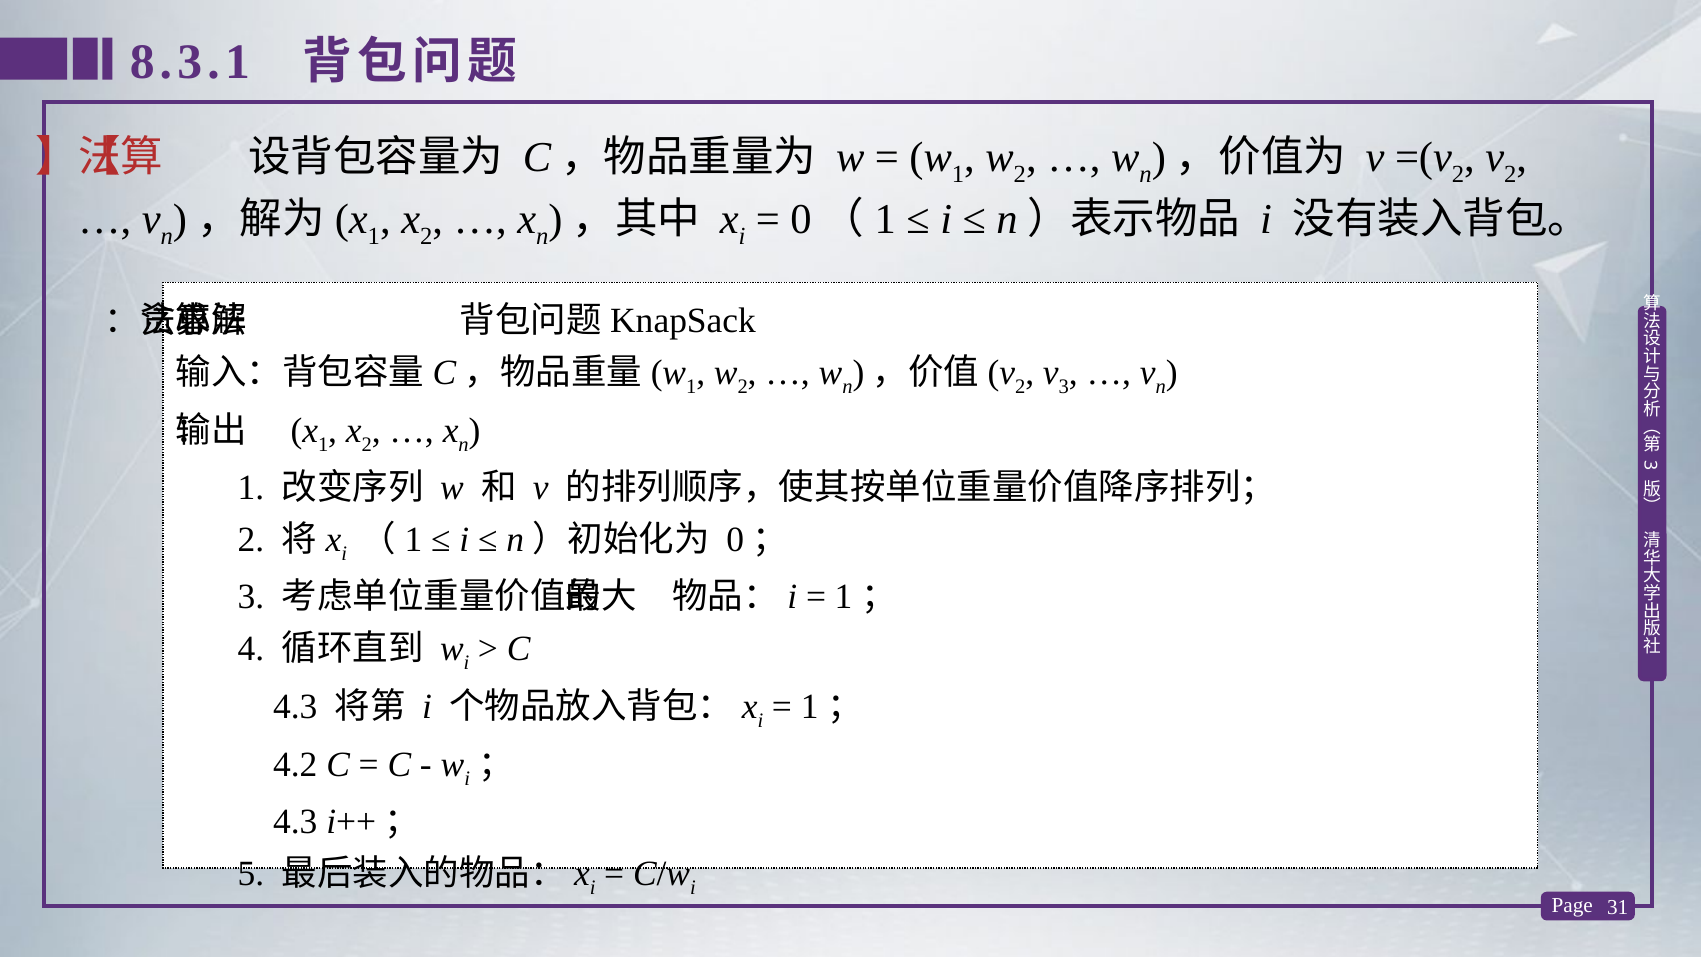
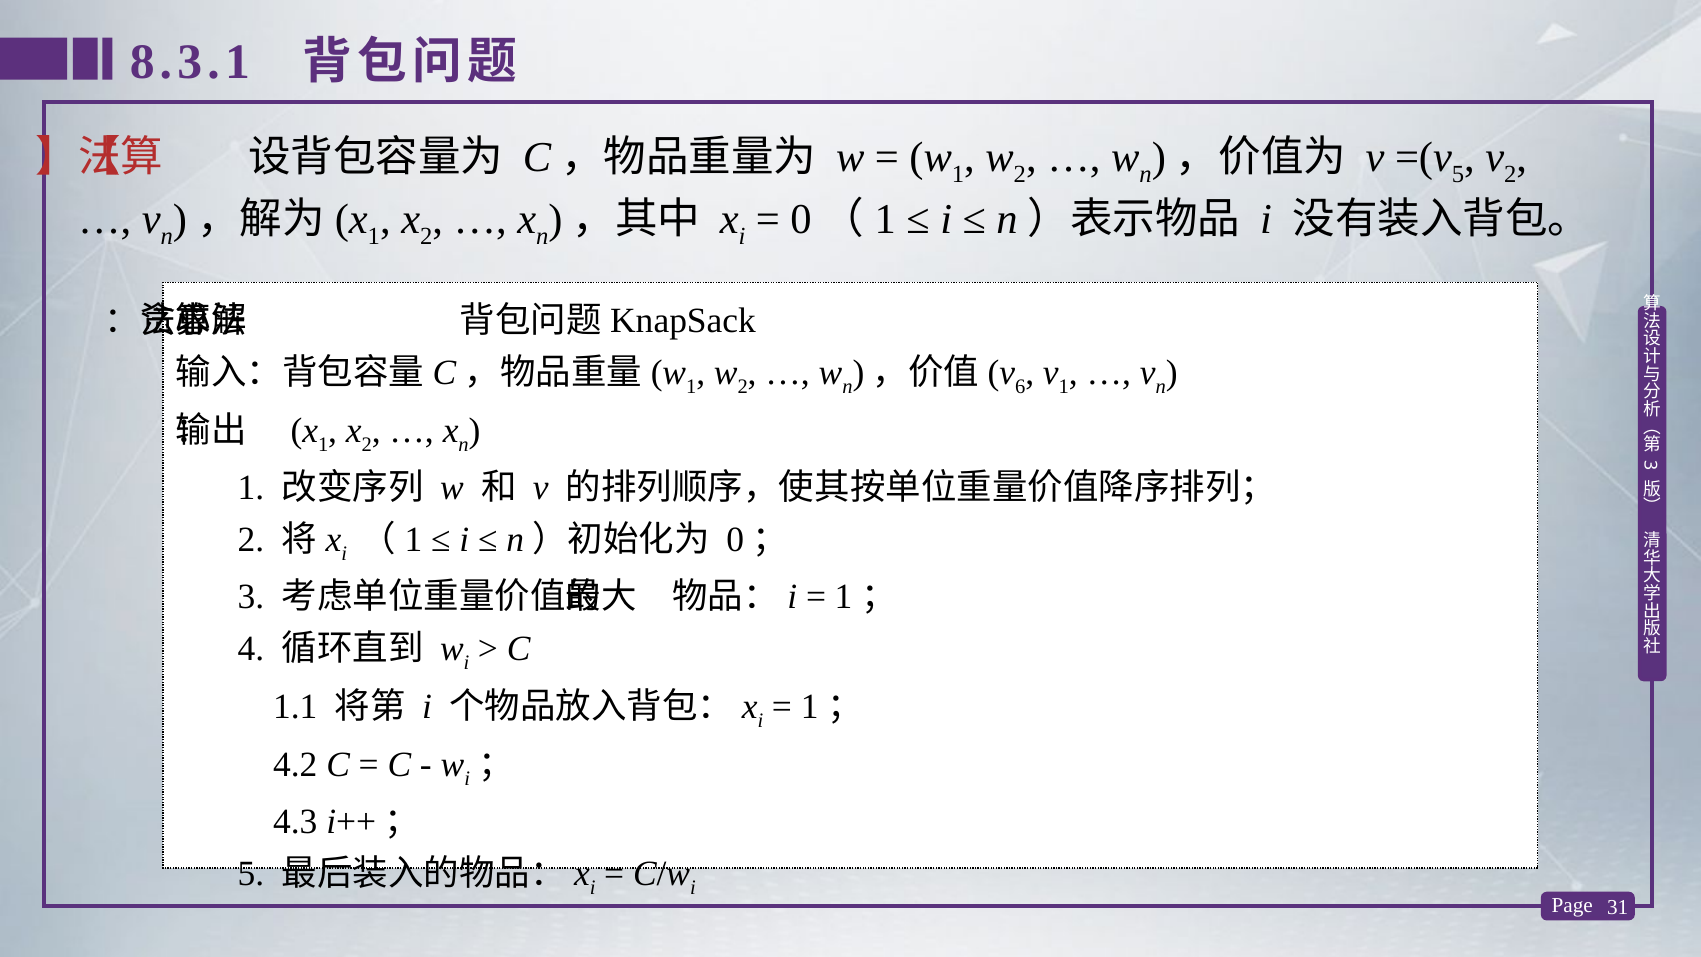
2 at (1458, 174): 2 -> 5
2 at (1020, 387): 2 -> 6
v 3: 3 -> 1
4.3 at (295, 707): 4.3 -> 1.1
